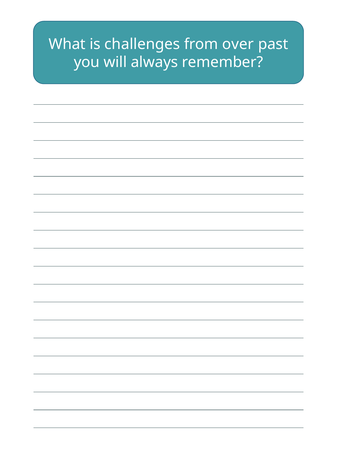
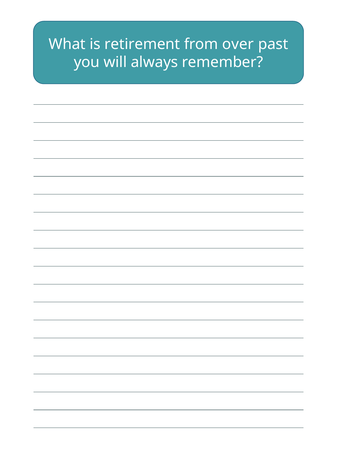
challenges: challenges -> retirement
